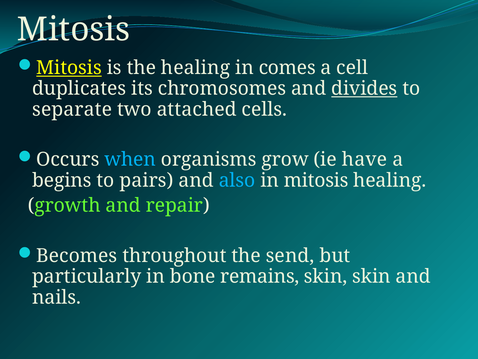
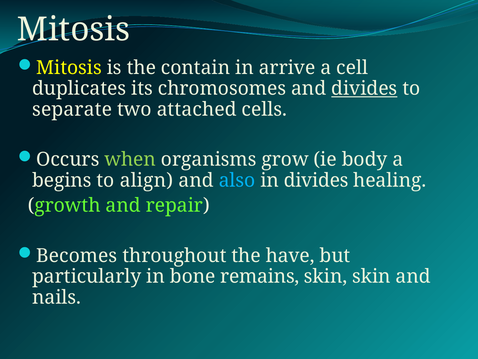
Mitosis at (69, 68) underline: present -> none
the healing: healing -> contain
comes: comes -> arrive
when colour: light blue -> light green
have: have -> body
pairs: pairs -> align
in mitosis: mitosis -> divides
send: send -> have
